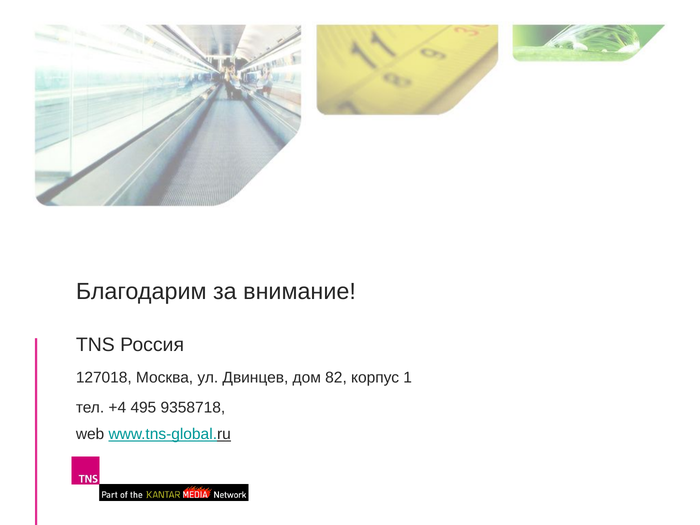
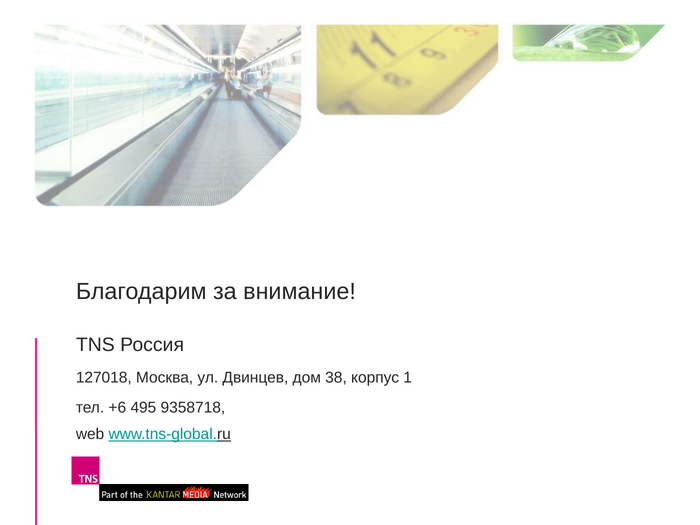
82: 82 -> 38
+4: +4 -> +6
